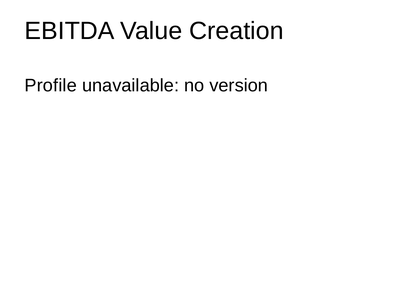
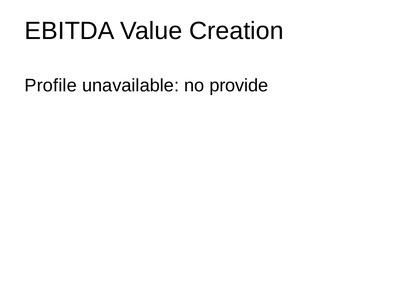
version: version -> provide
